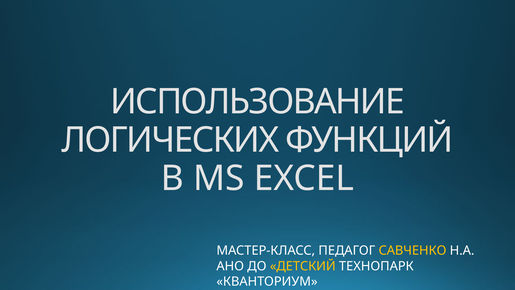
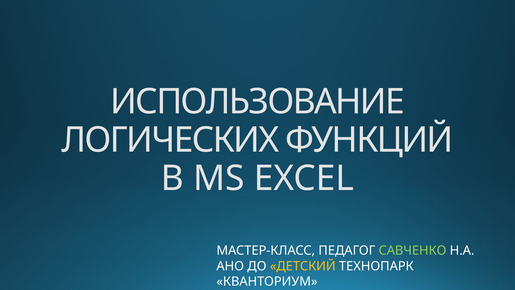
САВЧЕНКО colour: yellow -> light green
